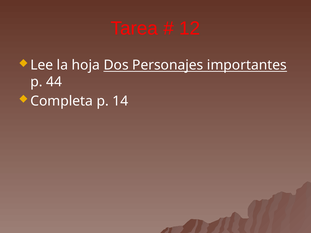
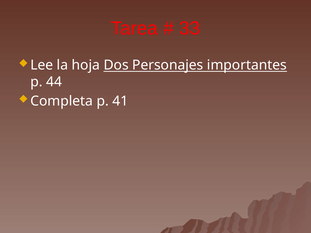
12: 12 -> 33
14: 14 -> 41
